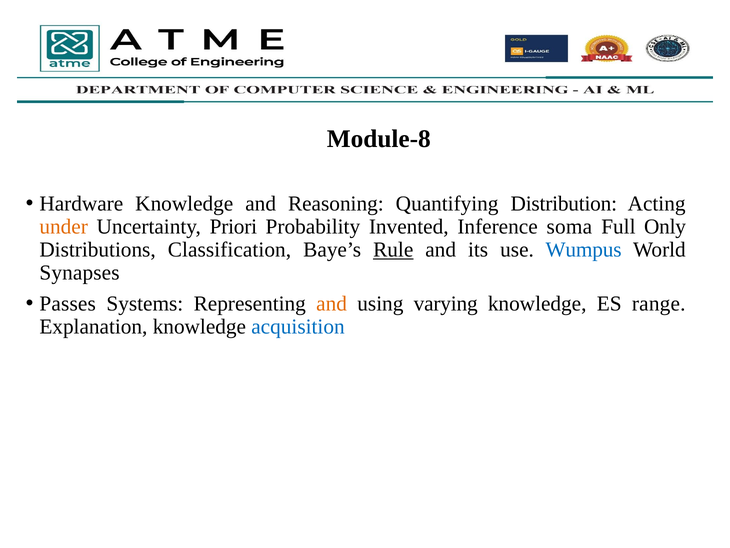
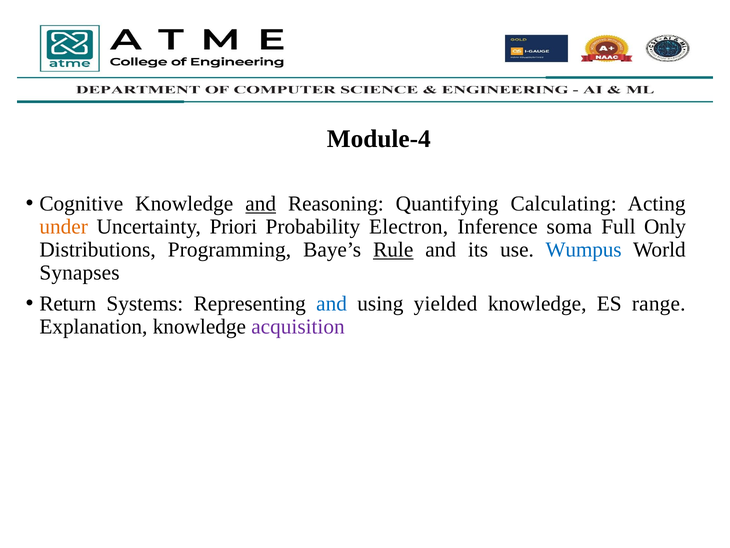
Module-8: Module-8 -> Module-4
Hardware: Hardware -> Cognitive
and at (261, 204) underline: none -> present
Distribution: Distribution -> Calculating
Invented: Invented -> Electron
Classification: Classification -> Programming
Passes: Passes -> Return
and at (332, 303) colour: orange -> blue
varying: varying -> yielded
acquisition colour: blue -> purple
